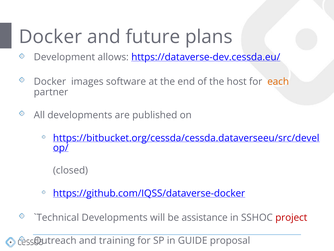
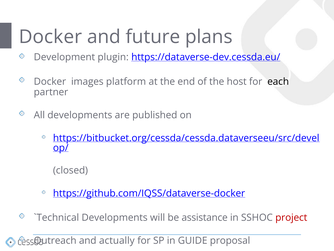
allows: allows -> plugin
software: software -> platform
each colour: orange -> black
training: training -> actually
